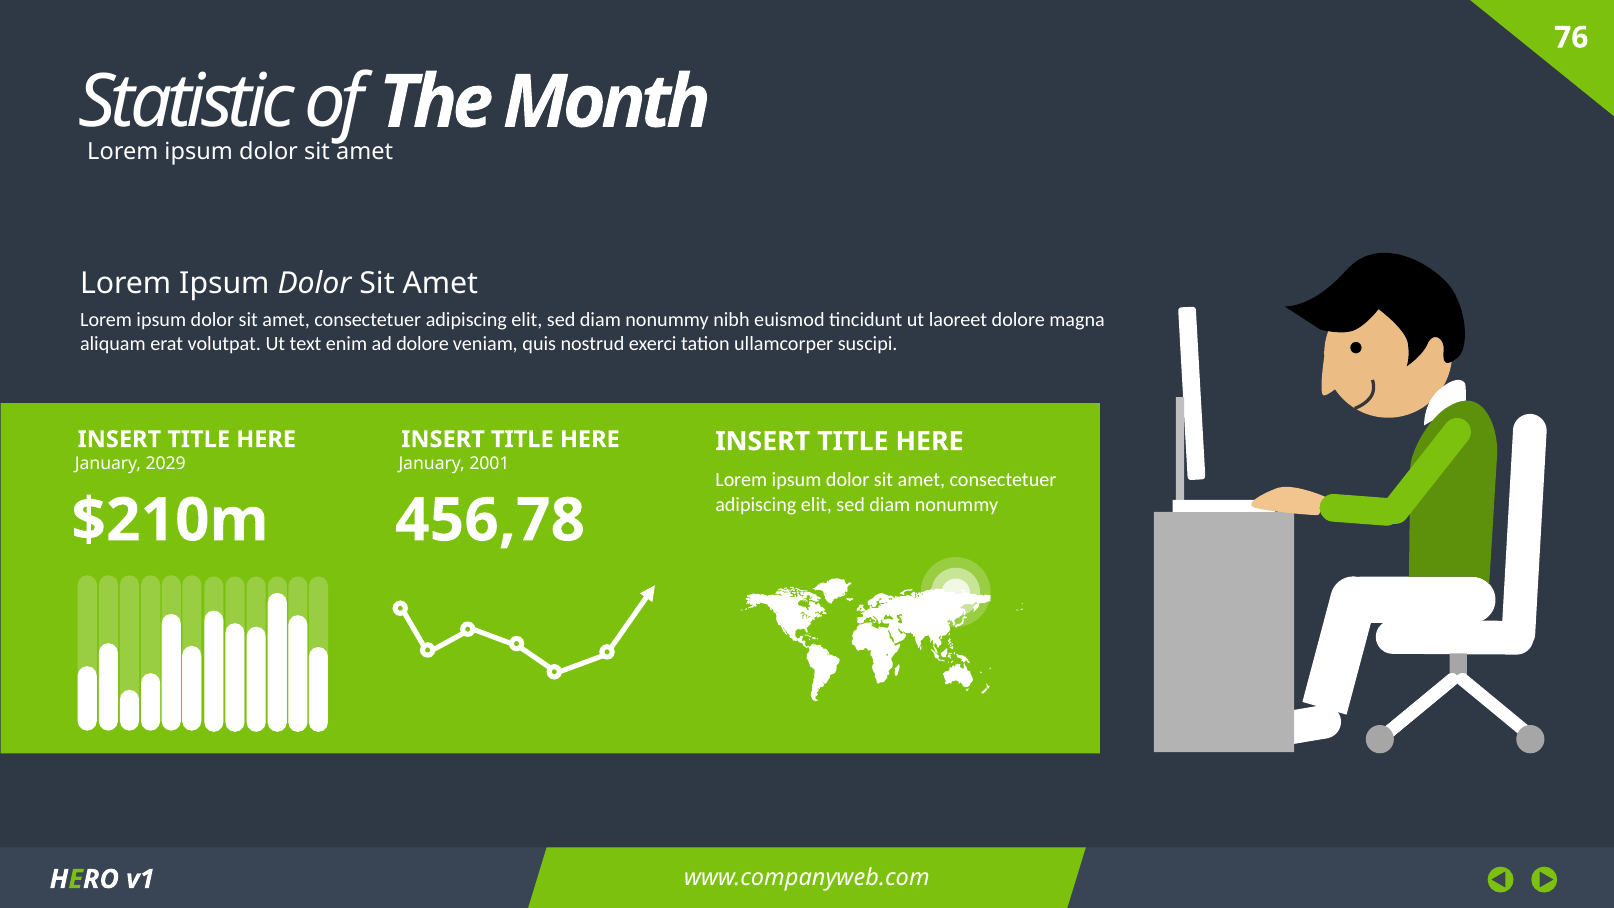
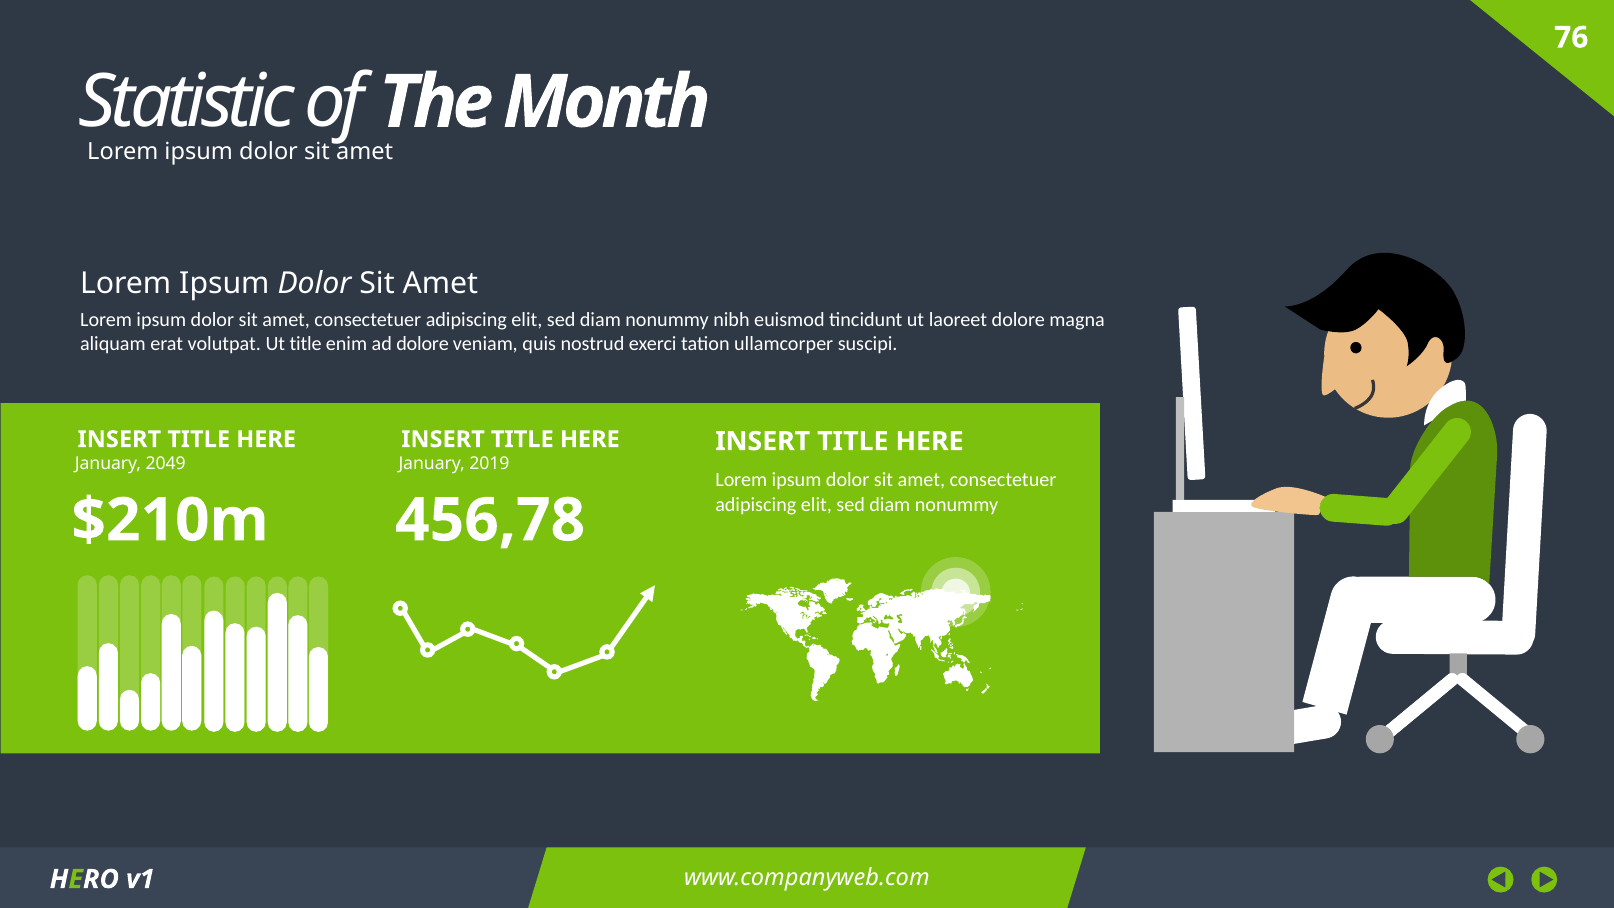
Ut text: text -> title
2029: 2029 -> 2049
2001: 2001 -> 2019
